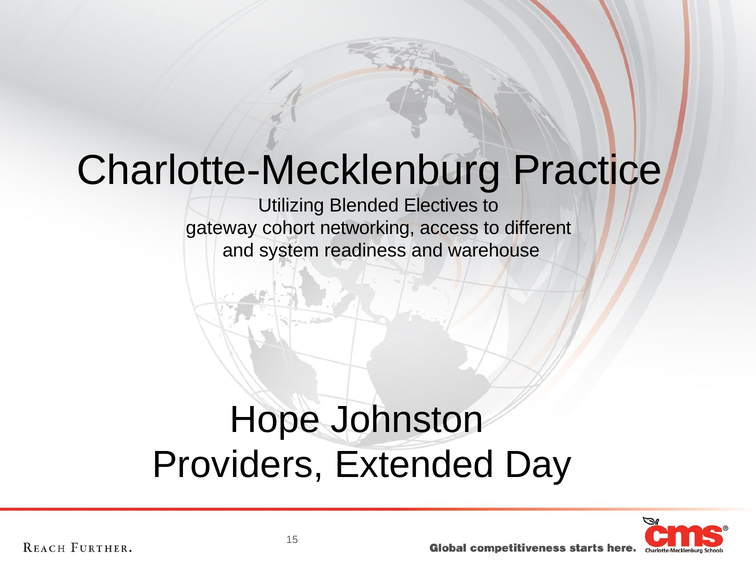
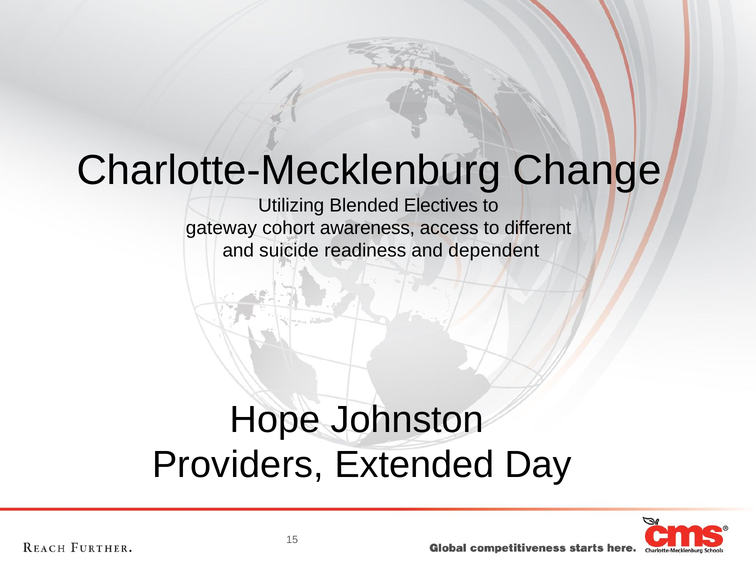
Practice: Practice -> Change
networking: networking -> awareness
system: system -> suicide
warehouse: warehouse -> dependent
